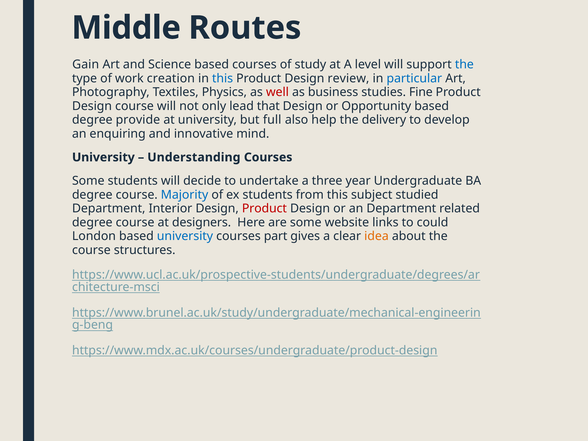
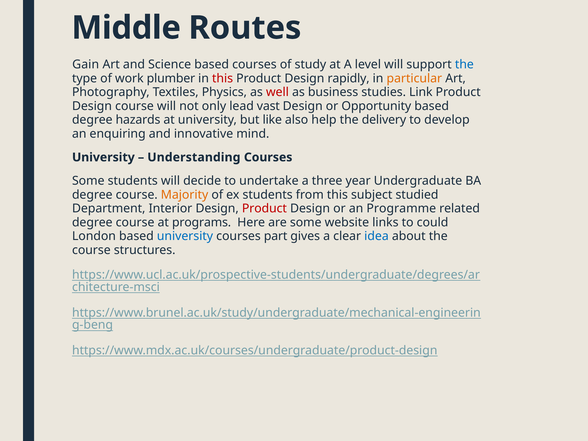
creation: creation -> plumber
this at (223, 78) colour: blue -> red
review: review -> rapidly
particular colour: blue -> orange
Fine: Fine -> Link
that: that -> vast
provide: provide -> hazards
full: full -> like
Majority colour: blue -> orange
an Department: Department -> Programme
designers: designers -> programs
idea colour: orange -> blue
